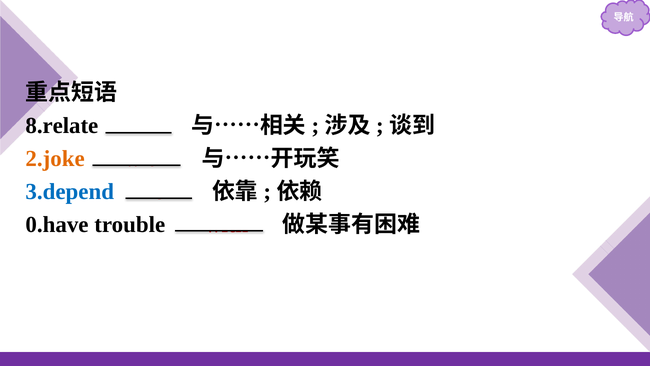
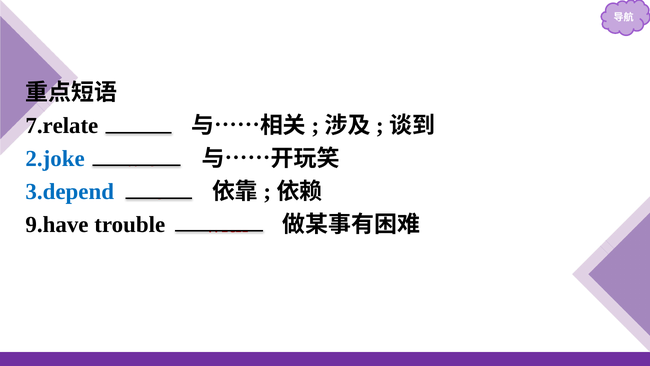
8.relate: 8.relate -> 7.relate
2.joke colour: orange -> blue
0.have: 0.have -> 9.have
